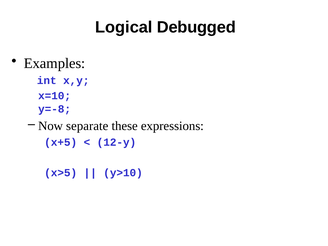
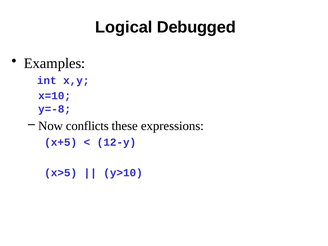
separate: separate -> conflicts
